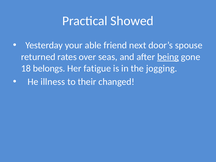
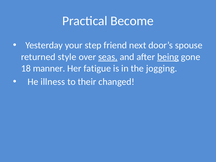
Showed: Showed -> Become
able: able -> step
rates: rates -> style
seas underline: none -> present
belongs: belongs -> manner
